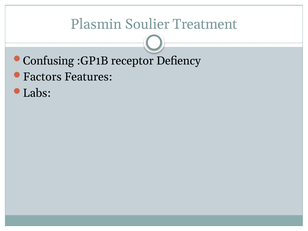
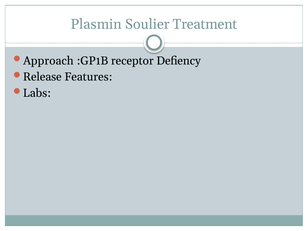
Confusing: Confusing -> Approach
Factors: Factors -> Release
